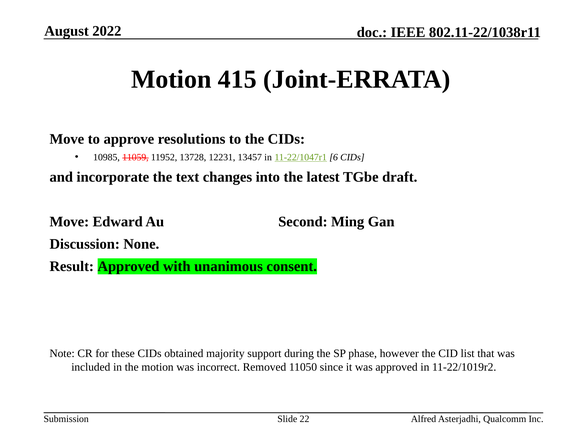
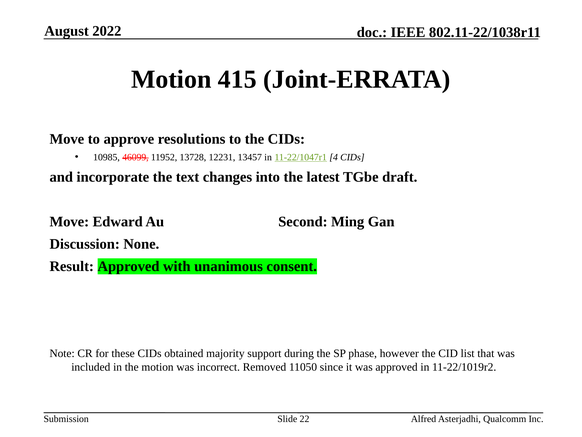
11059: 11059 -> 46099
6: 6 -> 4
